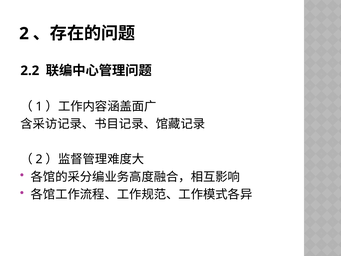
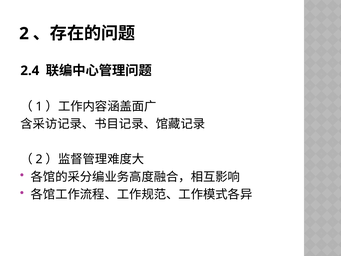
2.2: 2.2 -> 2.4
